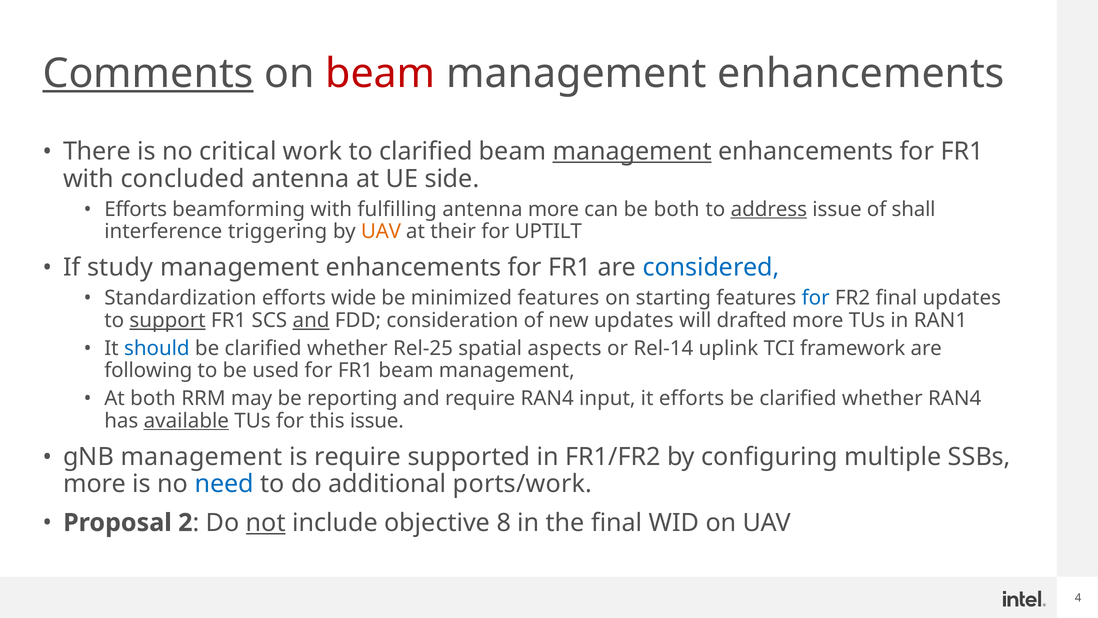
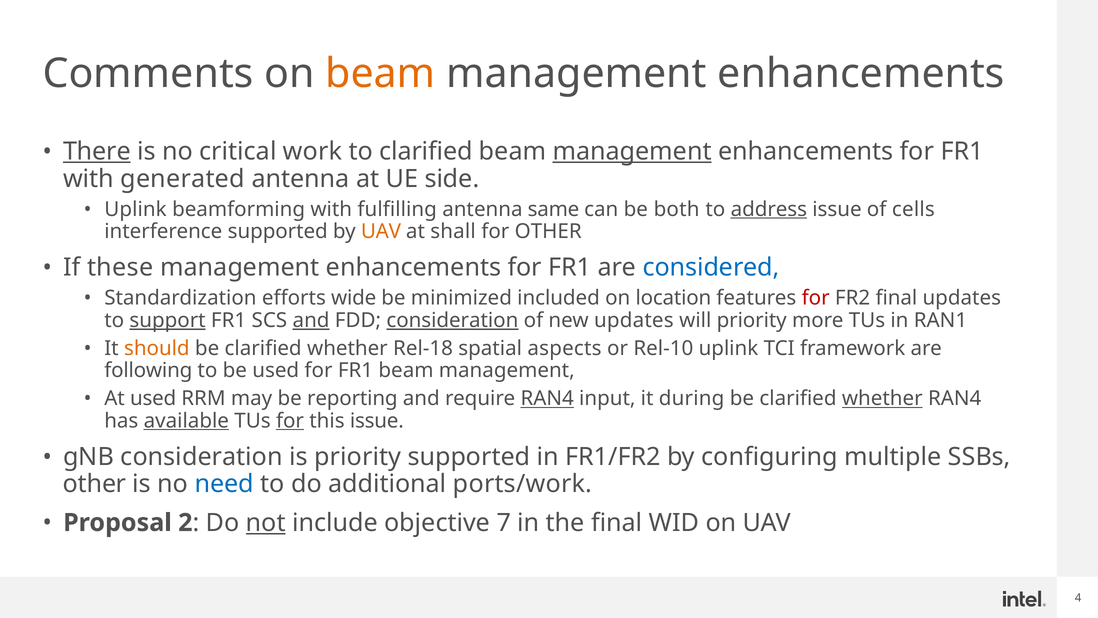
Comments underline: present -> none
beam at (380, 74) colour: red -> orange
There underline: none -> present
concluded: concluded -> generated
Efforts at (136, 209): Efforts -> Uplink
antenna more: more -> same
shall: shall -> cells
interference triggering: triggering -> supported
their: their -> shall
for UPTILT: UPTILT -> OTHER
study: study -> these
minimized features: features -> included
starting: starting -> location
for at (816, 298) colour: blue -> red
consideration at (452, 320) underline: none -> present
will drafted: drafted -> priority
should colour: blue -> orange
Rel-25: Rel-25 -> Rel-18
Rel-14: Rel-14 -> Rel-10
At both: both -> used
RAN4 at (547, 398) underline: none -> present
it efforts: efforts -> during
whether at (882, 398) underline: none -> present
for at (290, 421) underline: none -> present
gNB management: management -> consideration
is require: require -> priority
more at (95, 484): more -> other
8: 8 -> 7
